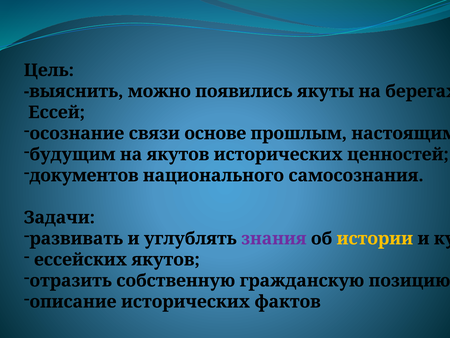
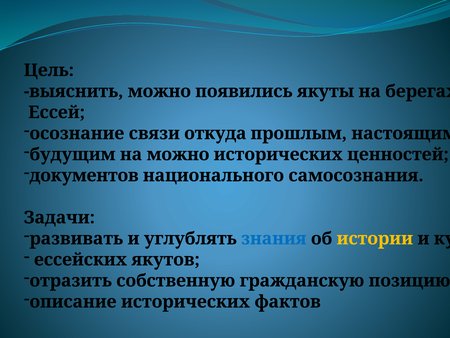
основе: основе -> откуда
на якутов: якутов -> можно
знания colour: purple -> blue
